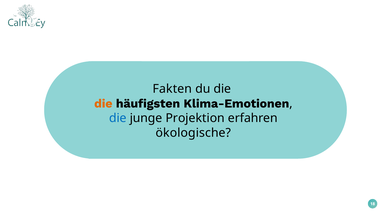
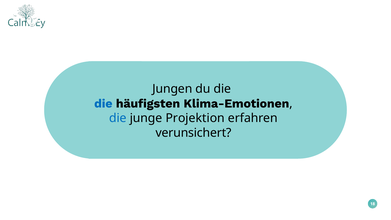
Fakten: Fakten -> Jungen
die at (103, 103) colour: orange -> blue
ökologische: ökologische -> verunsichert
